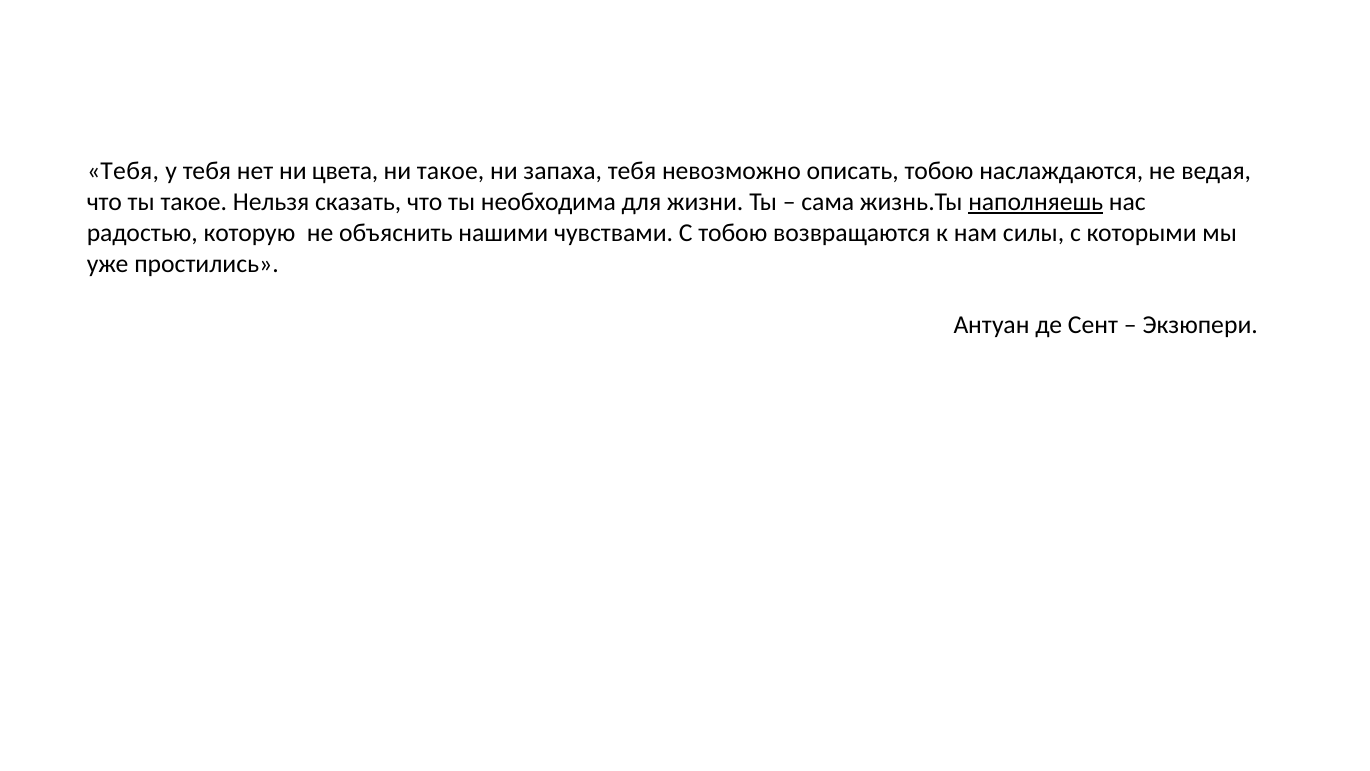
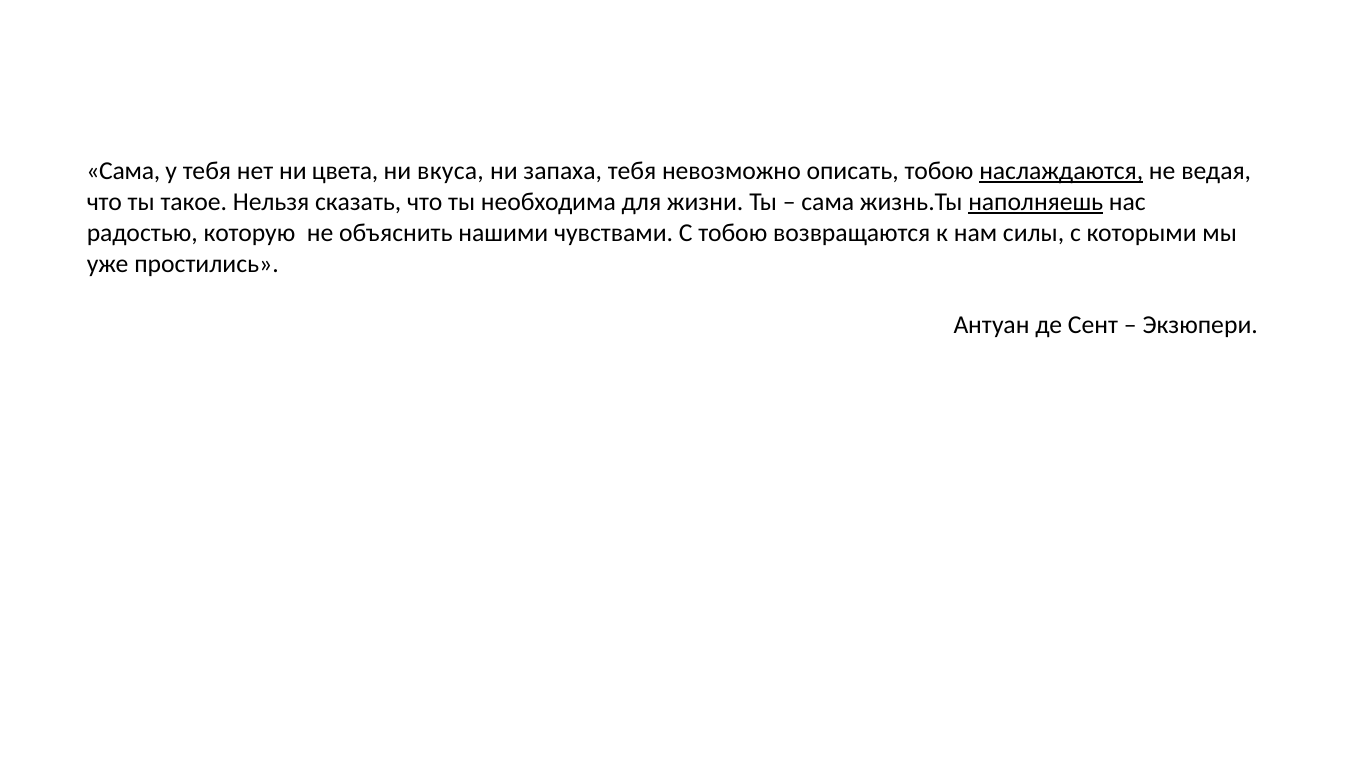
Тебя at (123, 171): Тебя -> Сама
ни такое: такое -> вкуса
наслаждаются underline: none -> present
